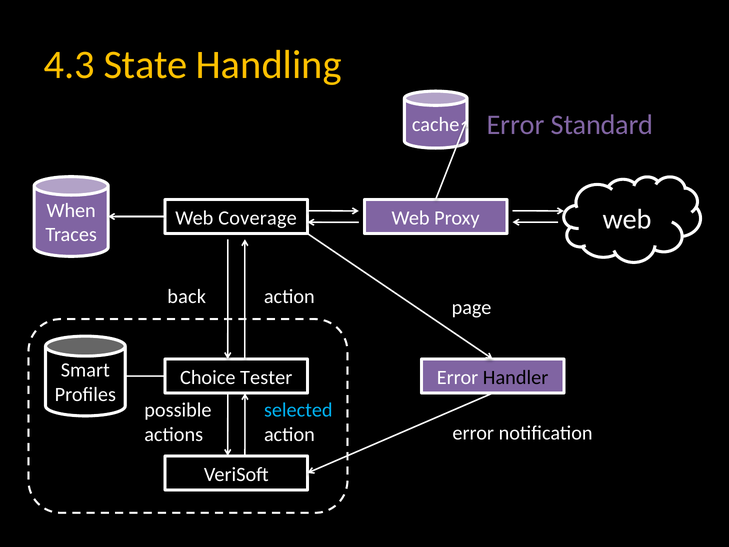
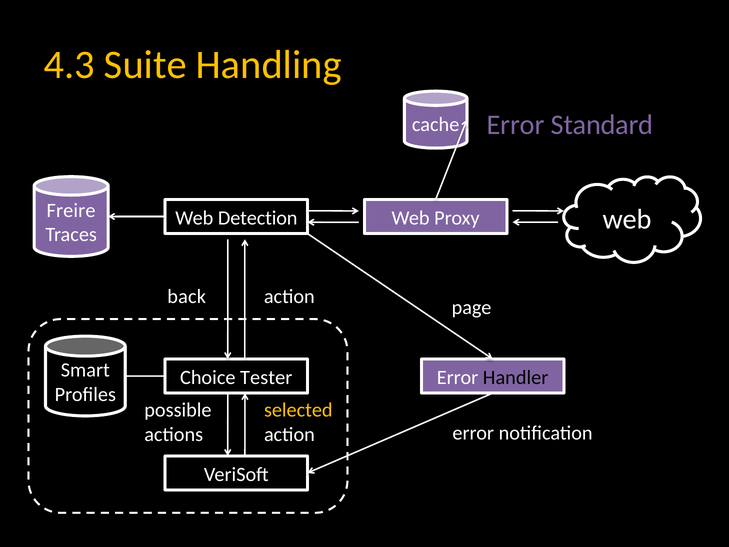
State: State -> Suite
When: When -> Freire
Coverage: Coverage -> Detection
selected colour: light blue -> yellow
